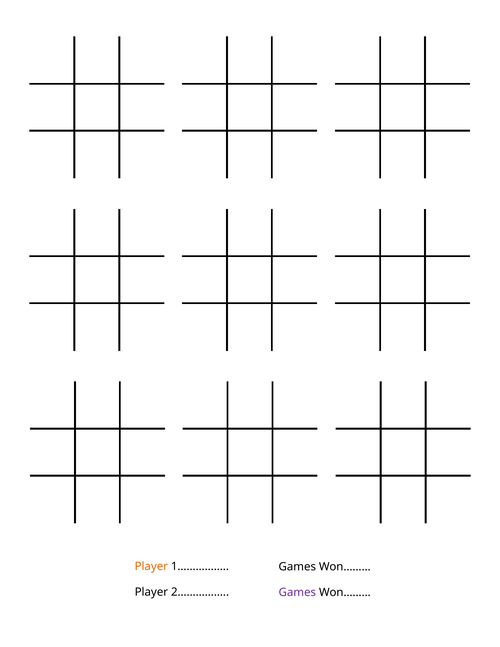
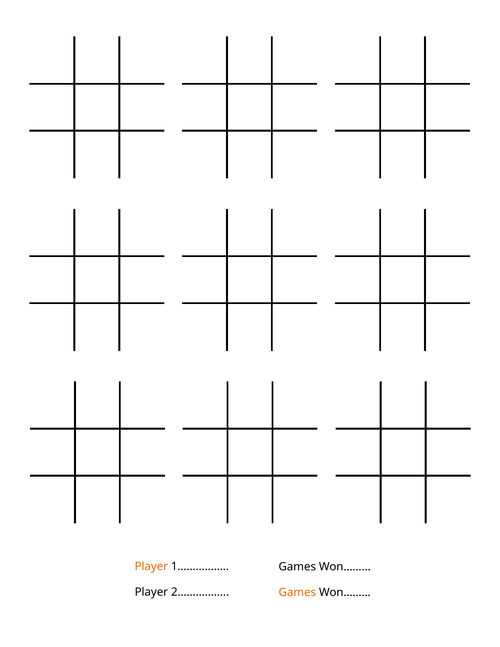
Games at (297, 592) colour: purple -> orange
